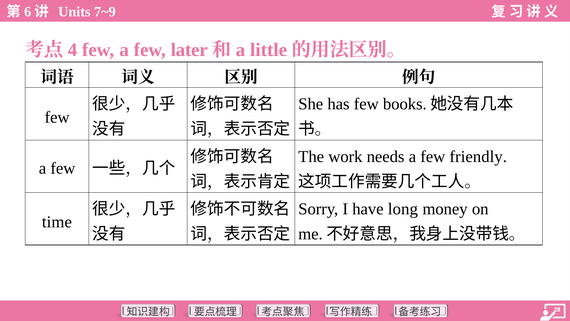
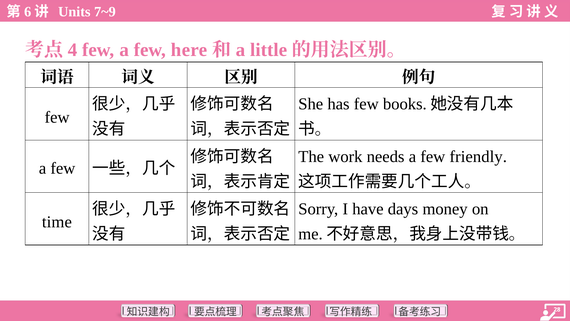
later: later -> here
long: long -> days
